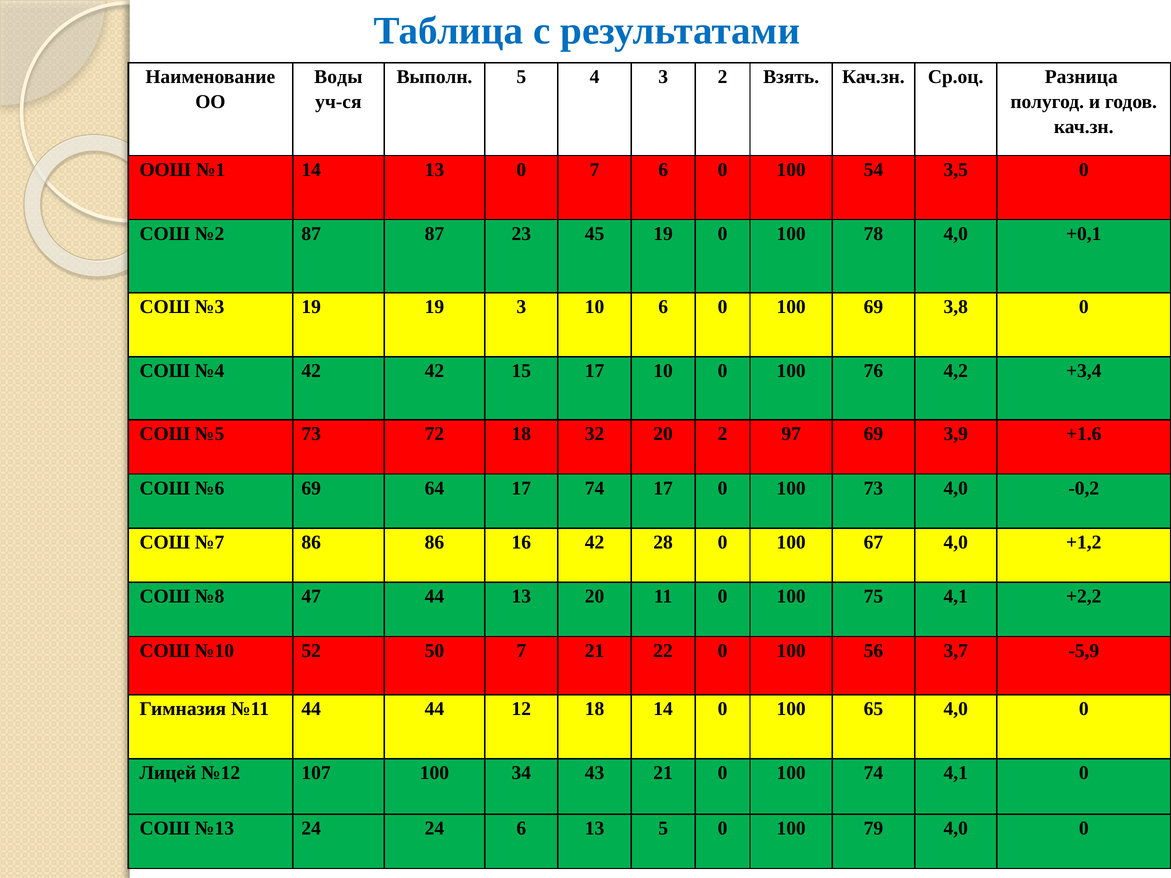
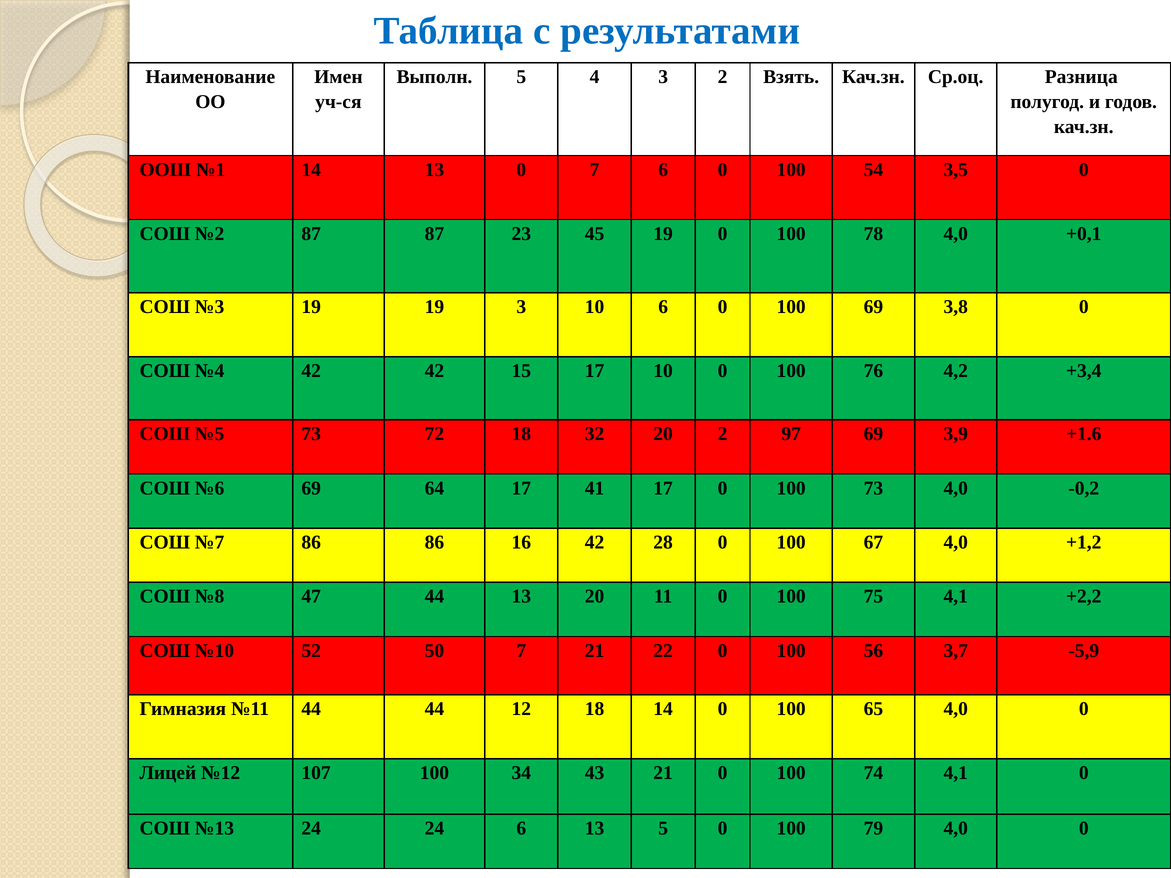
Воды: Воды -> Имен
17 74: 74 -> 41
